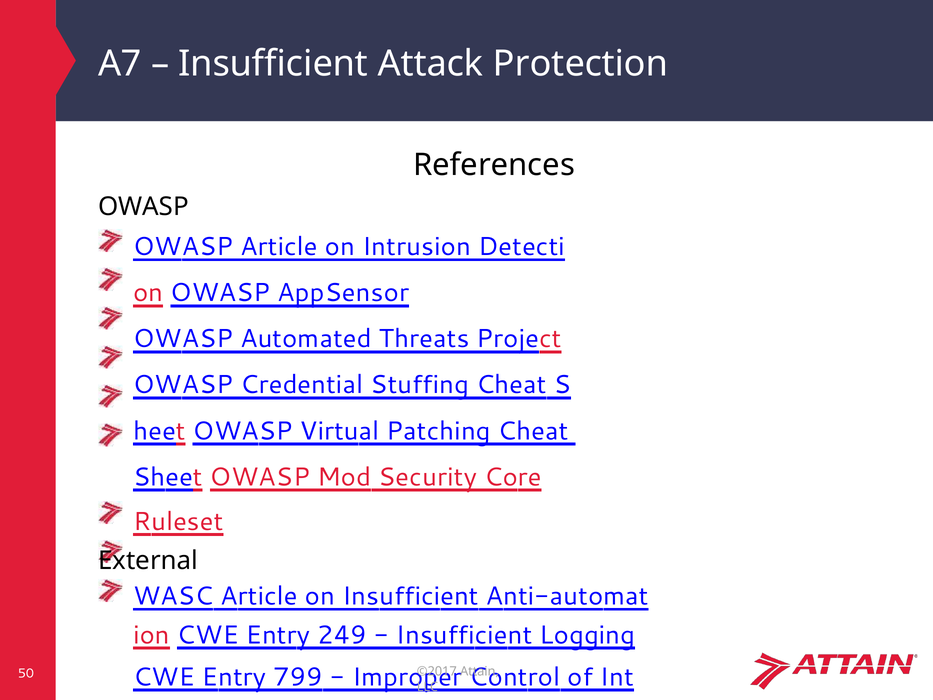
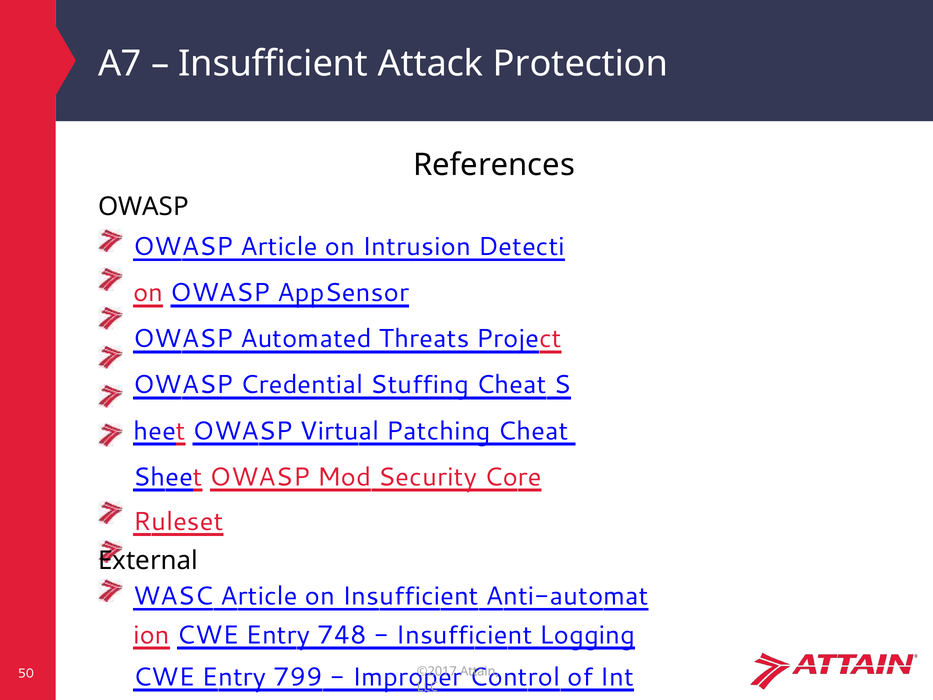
249: 249 -> 748
